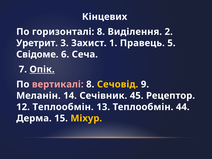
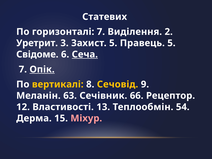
Кінцевих: Кінцевих -> Статевих
горизонталі 8: 8 -> 7
Захист 1: 1 -> 5
Сеча underline: none -> present
вертикалі colour: pink -> yellow
14: 14 -> 63
45: 45 -> 66
12 Теплообмін: Теплообмін -> Властивості
44: 44 -> 54
Міхур colour: yellow -> pink
